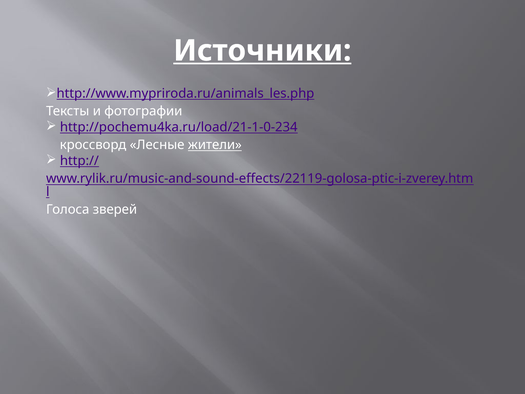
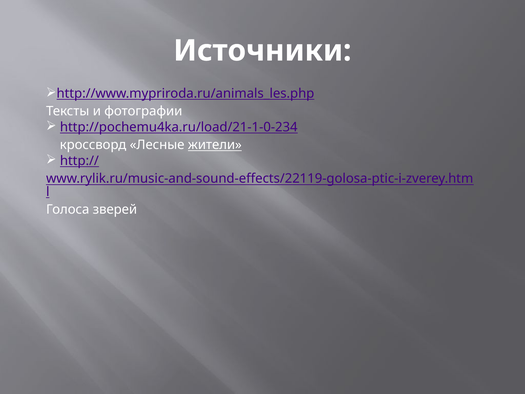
Источники underline: present -> none
